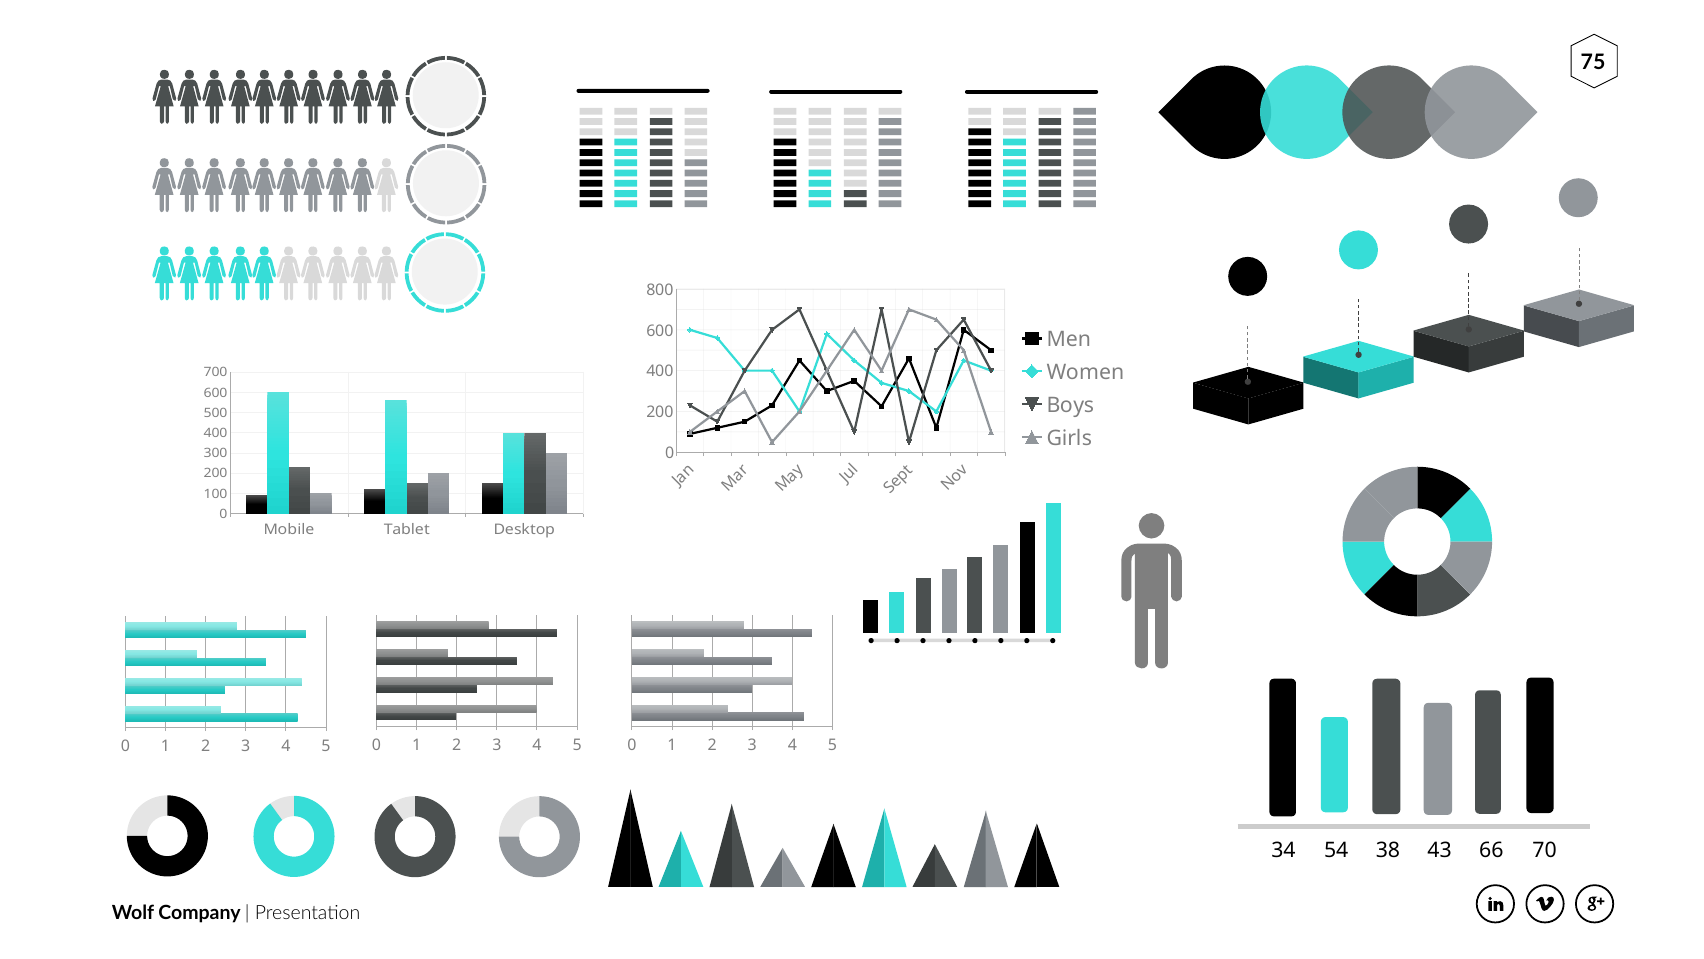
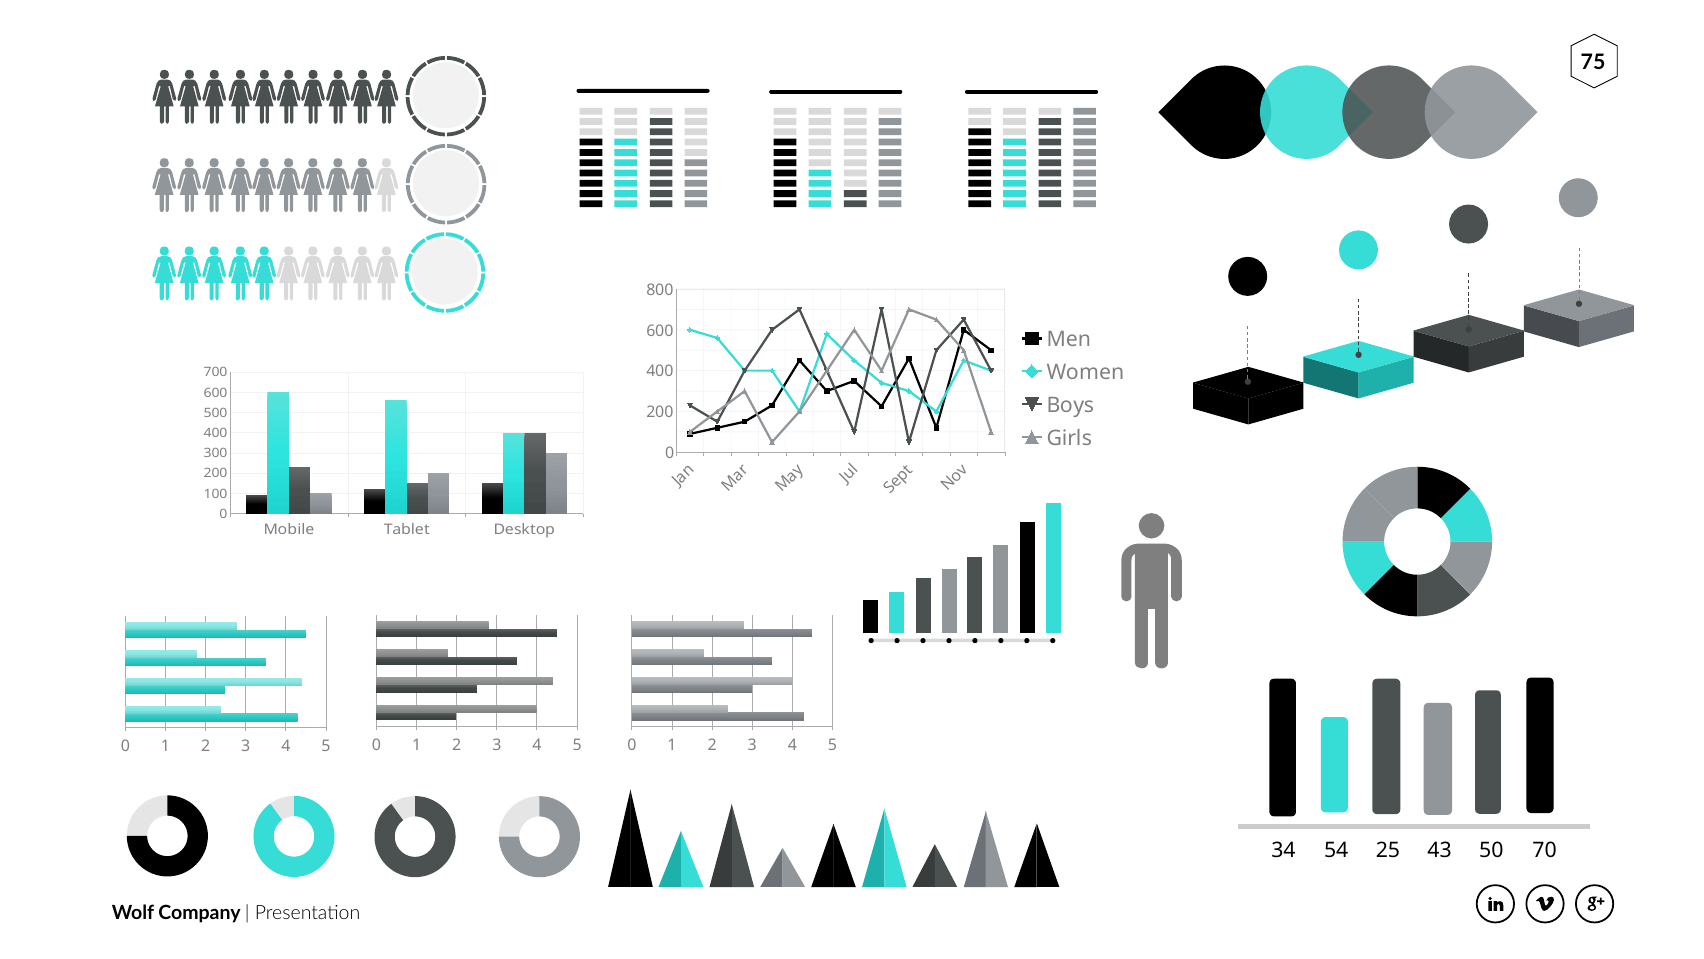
38: 38 -> 25
66: 66 -> 50
